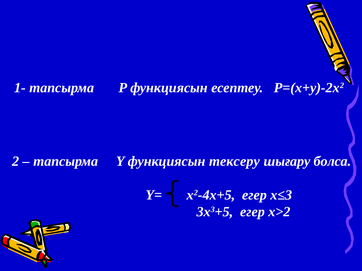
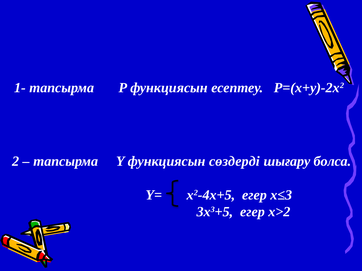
тексеру: тексеру -> сөздерді
